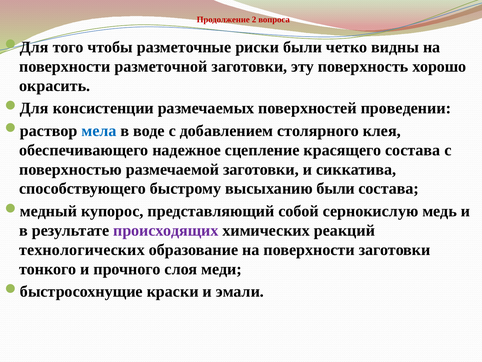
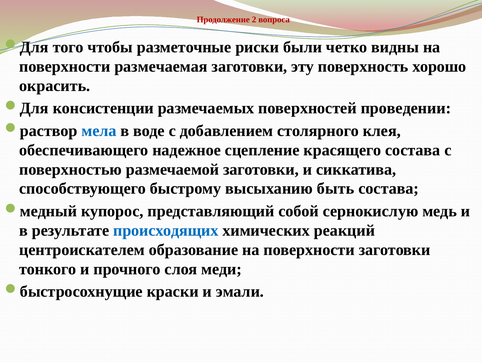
разметочной: разметочной -> размечаемая
высыханию были: были -> быть
происходящих colour: purple -> blue
технологических: технологических -> центроискателем
